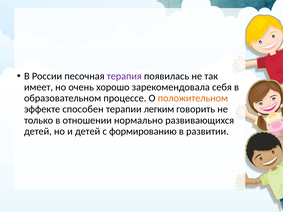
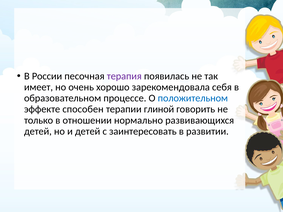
положительном colour: orange -> blue
легким: легким -> глиной
формированию: формированию -> заинтересовать
